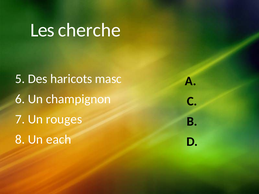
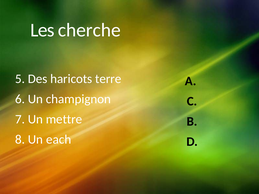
masc: masc -> terre
rouges: rouges -> mettre
